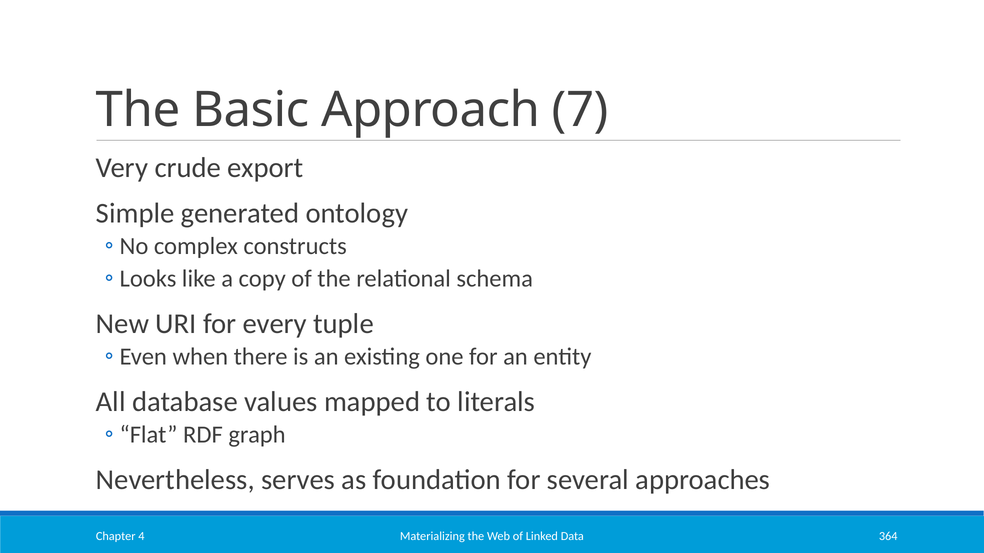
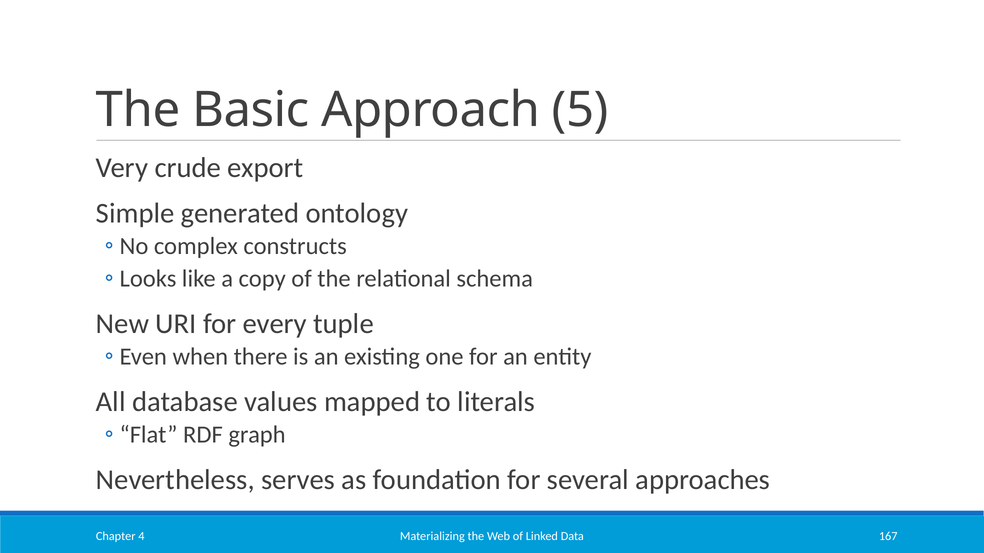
7: 7 -> 5
364: 364 -> 167
